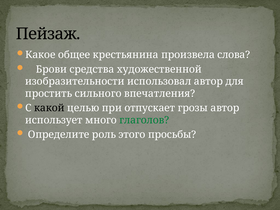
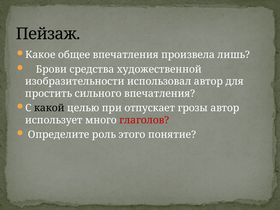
общее крестьянина: крестьянина -> впечатления
слова: слова -> лишь
глаголов colour: green -> red
просьбы: просьбы -> понятие
